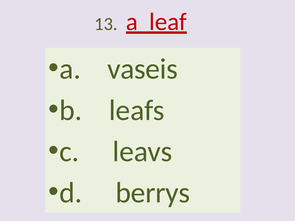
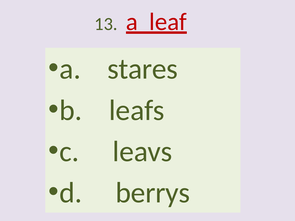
vaseis: vaseis -> stares
